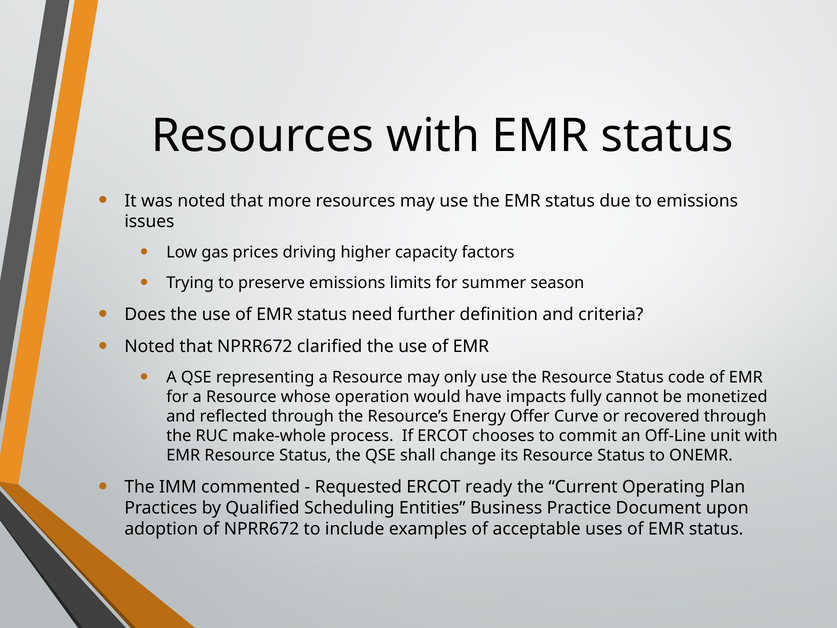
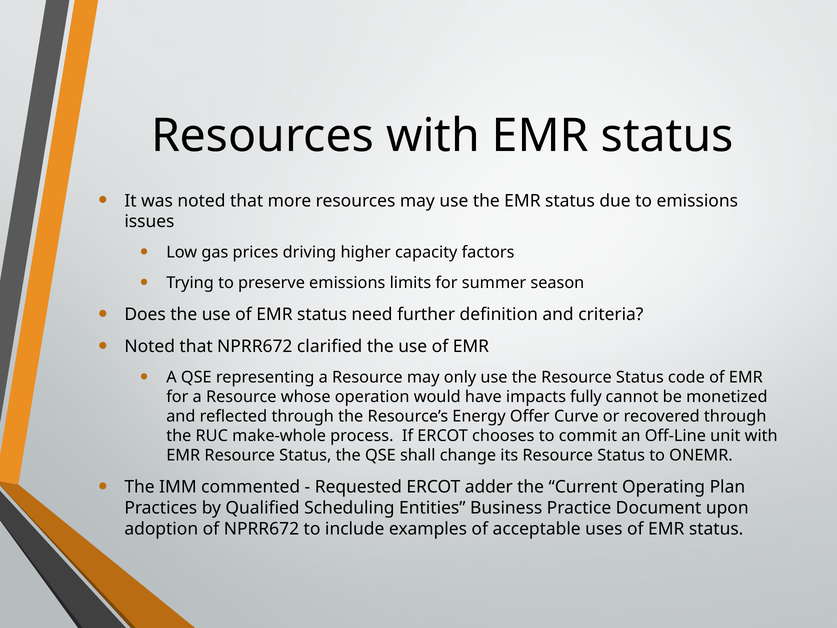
ready: ready -> adder
